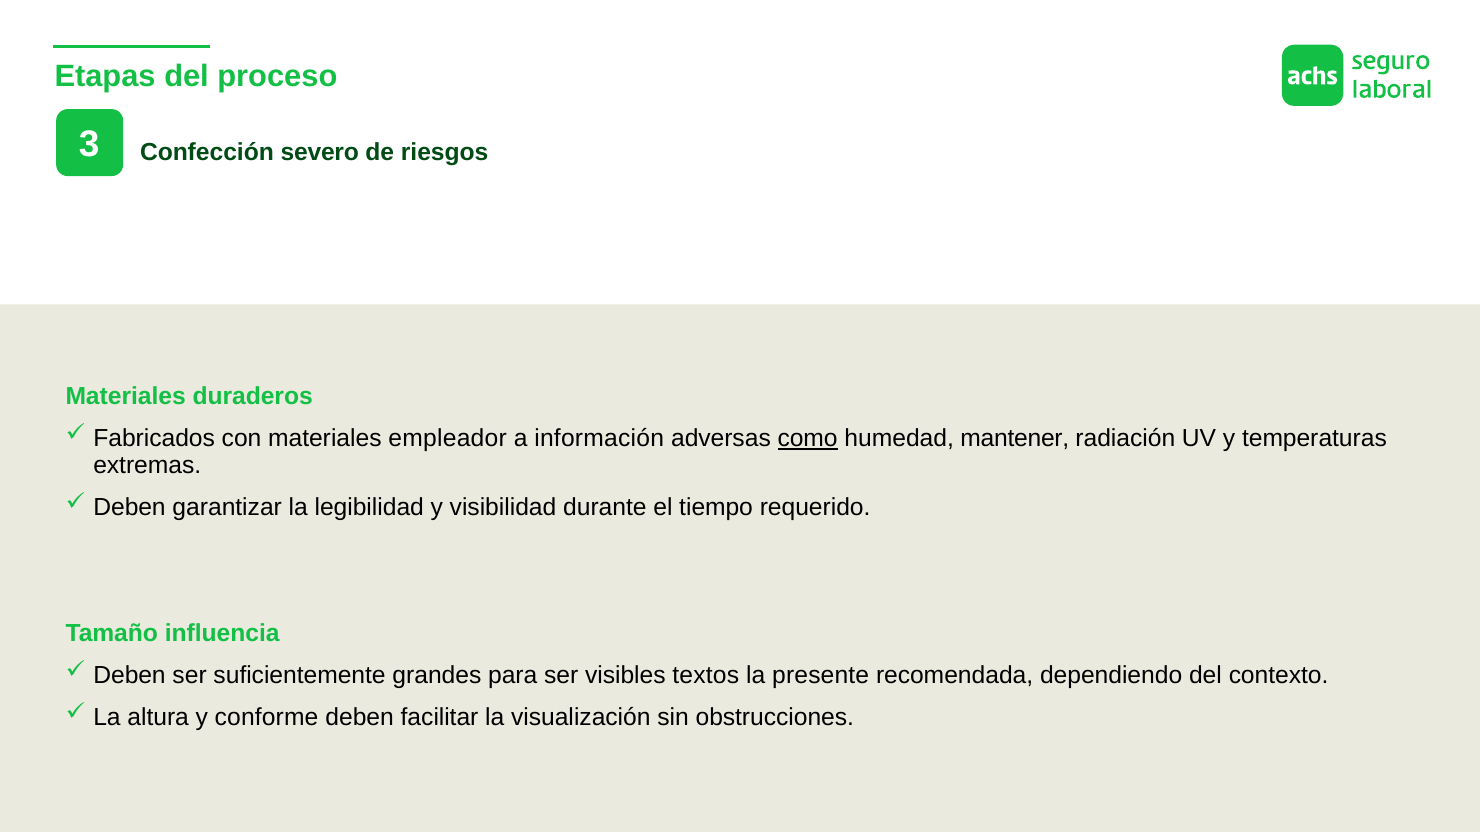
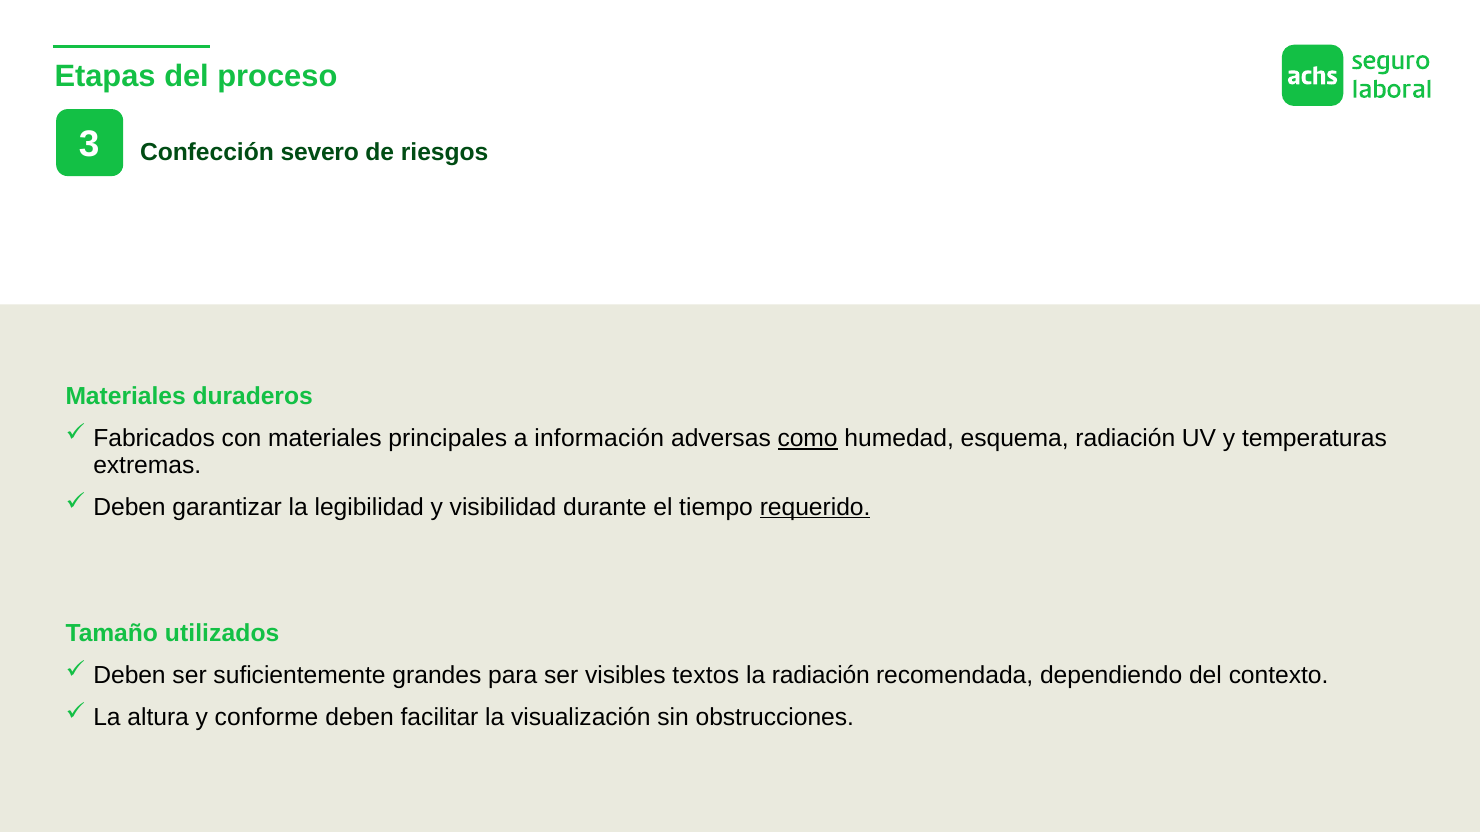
empleador: empleador -> principales
mantener: mantener -> esquema
requerido underline: none -> present
influencia: influencia -> utilizados
la presente: presente -> radiación
